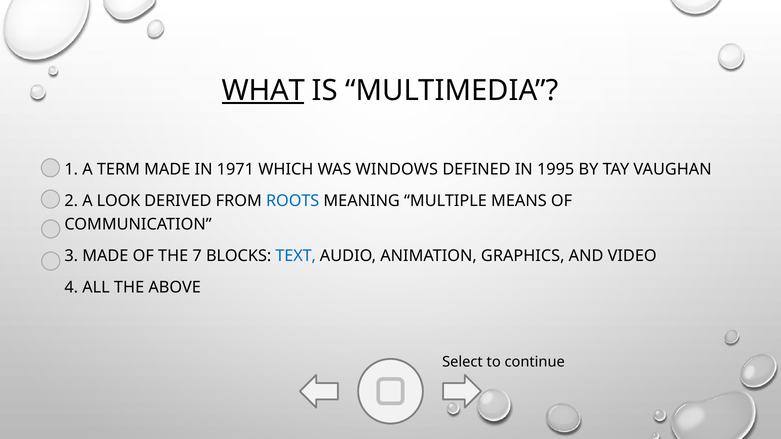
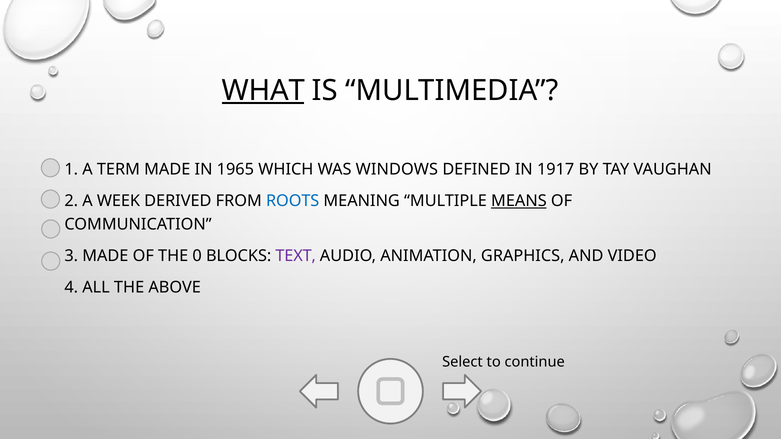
1971: 1971 -> 1965
1995: 1995 -> 1917
LOOK: LOOK -> WEEK
MEANS underline: none -> present
7: 7 -> 0
TEXT colour: blue -> purple
